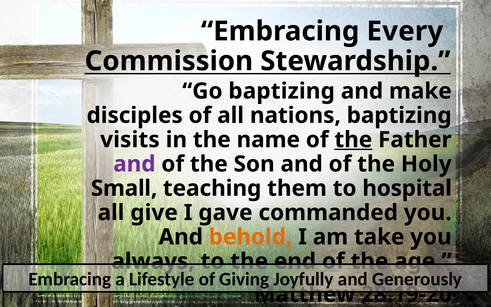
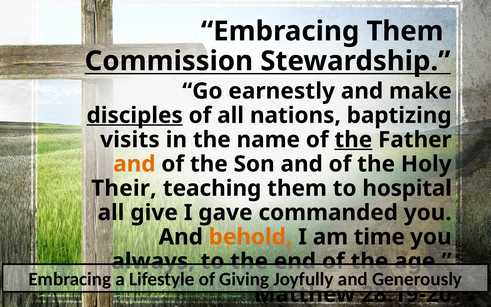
Embracing Every: Every -> Them
Go baptizing: baptizing -> earnestly
disciples underline: none -> present
and at (134, 164) colour: purple -> orange
Small: Small -> Their
take: take -> time
